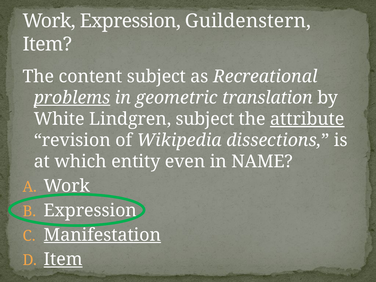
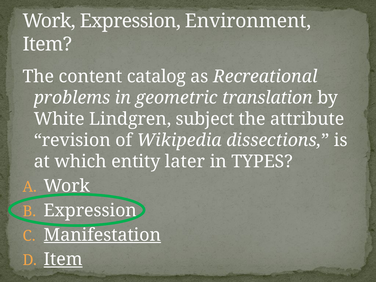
Guildenstern: Guildenstern -> Environment
content subject: subject -> catalog
problems underline: present -> none
attribute underline: present -> none
even: even -> later
NAME: NAME -> TYPES
